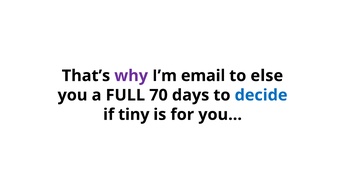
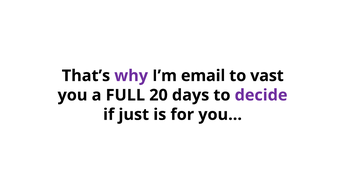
else: else -> vast
70: 70 -> 20
decide colour: blue -> purple
tiny: tiny -> just
